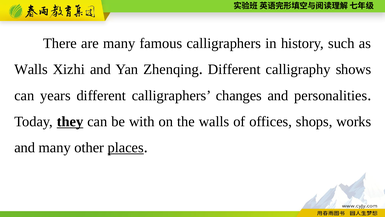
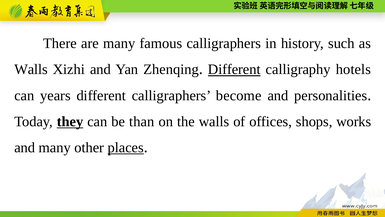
Different at (234, 69) underline: none -> present
shows: shows -> hotels
changes: changes -> become
with: with -> than
